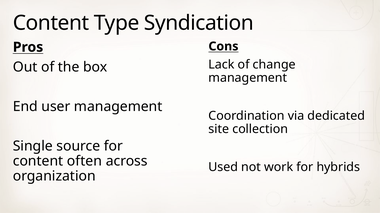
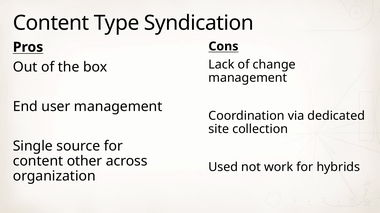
often: often -> other
